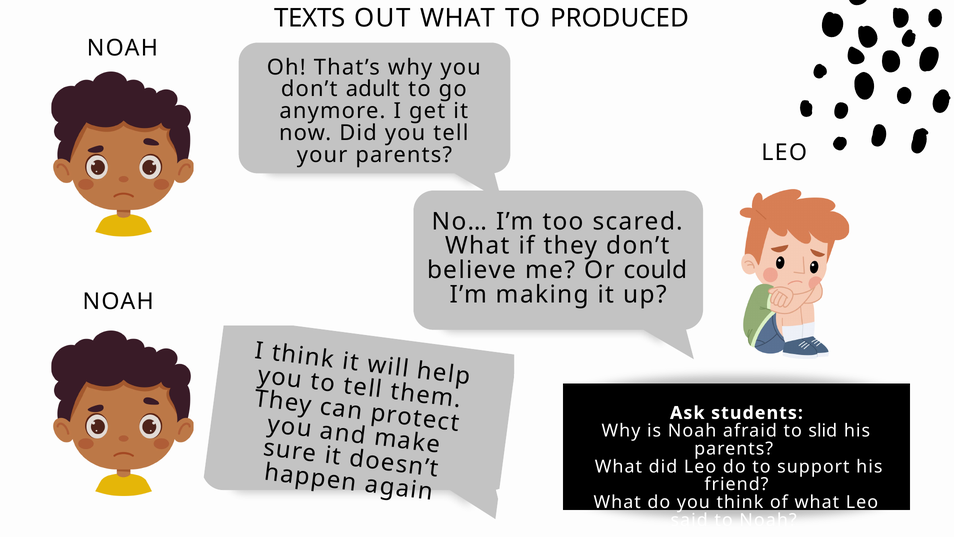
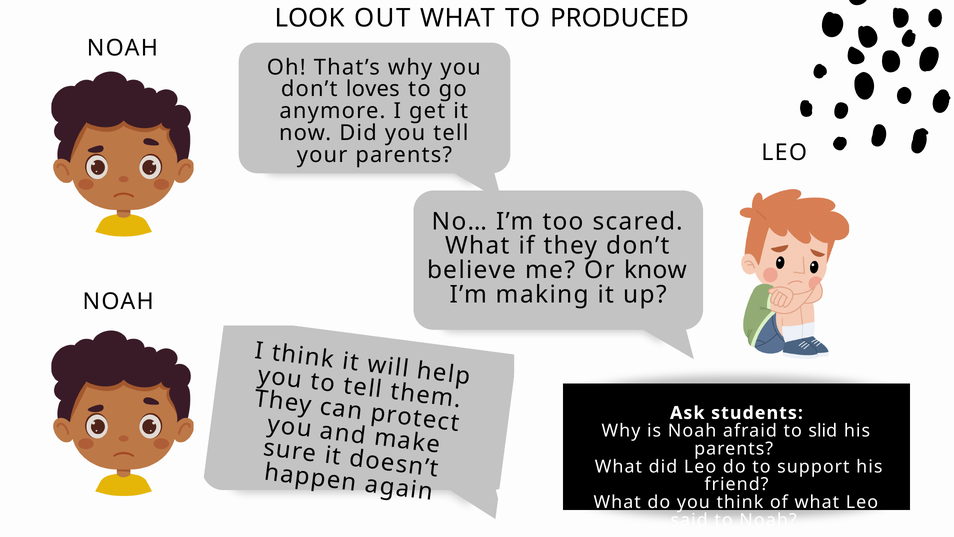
TEXTS: TEXTS -> LOOK
adult: adult -> loves
could: could -> know
